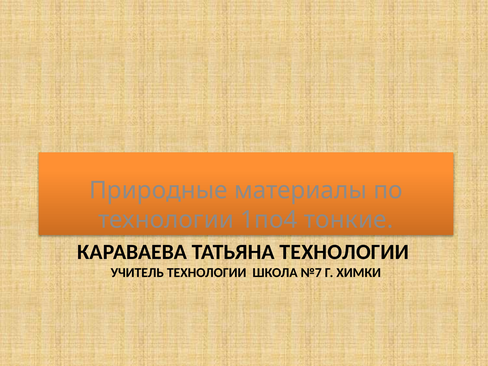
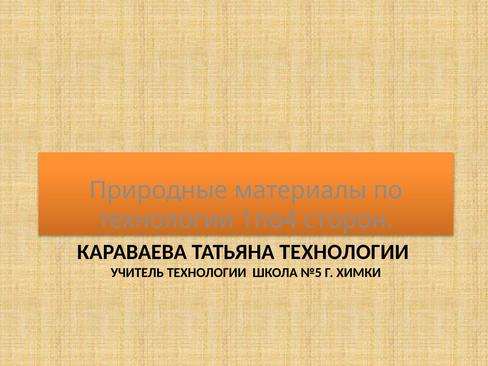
тонкие: тонкие -> сторон
№7: №7 -> №5
